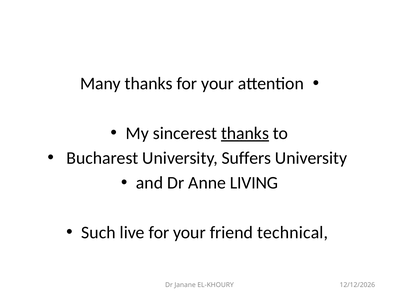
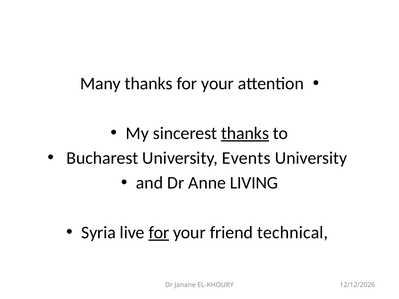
Suffers: Suffers -> Events
Such: Such -> Syria
for at (159, 233) underline: none -> present
